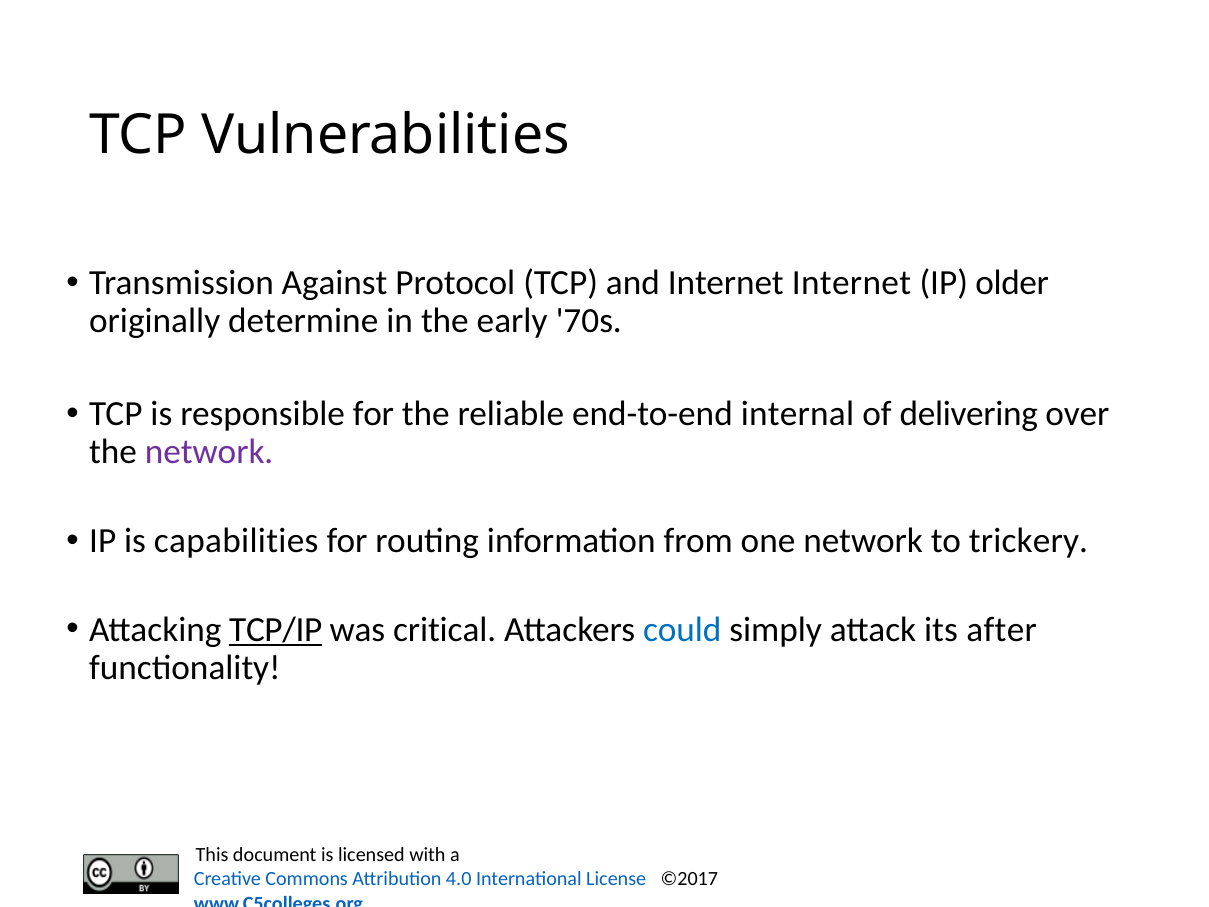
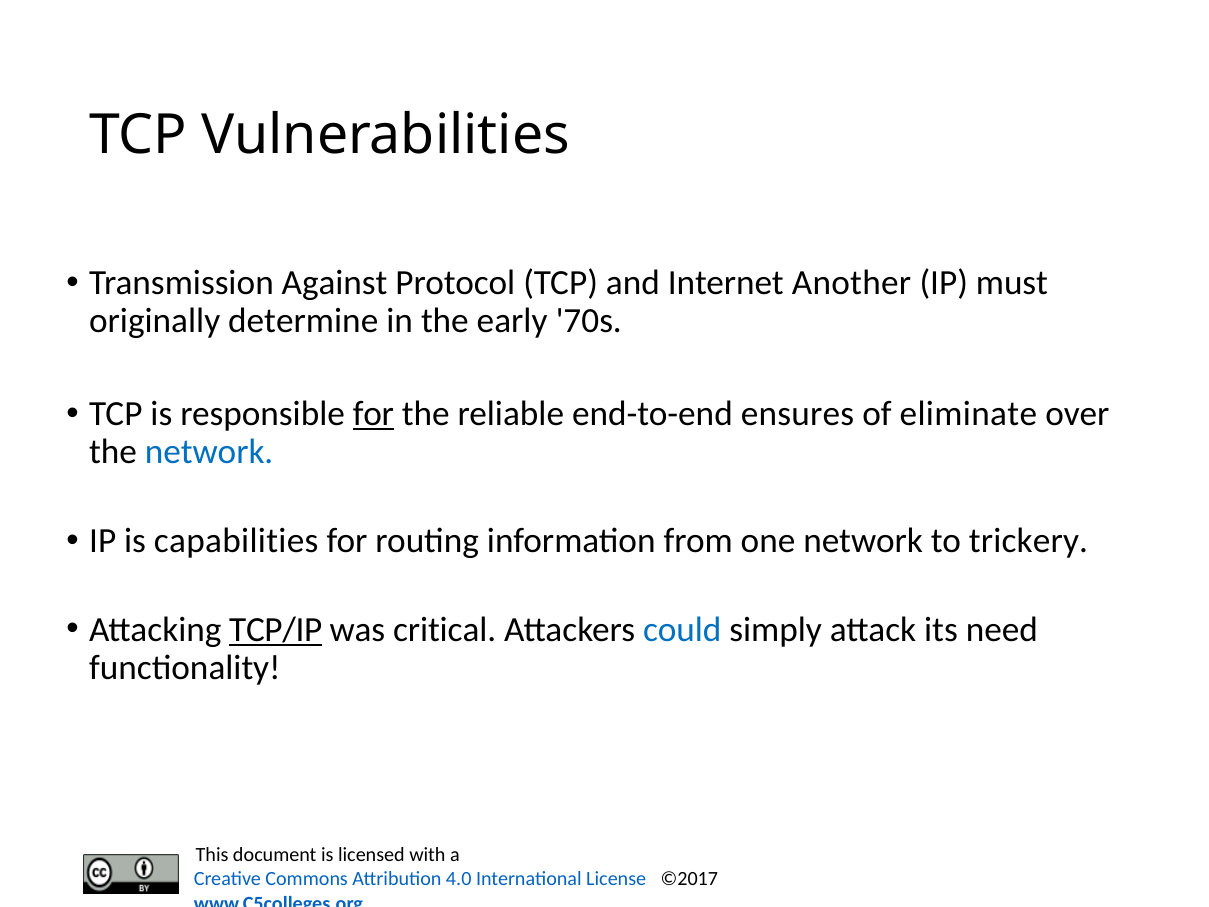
Internet Internet: Internet -> Another
older: older -> must
for at (373, 414) underline: none -> present
internal: internal -> ensures
delivering: delivering -> eliminate
network at (209, 452) colour: purple -> blue
after: after -> need
